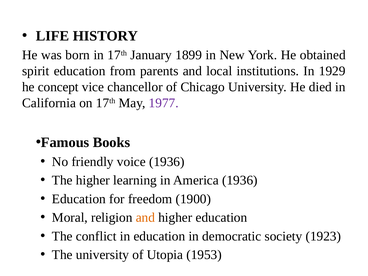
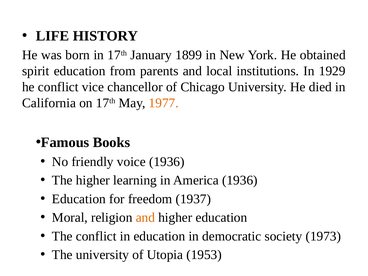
he concept: concept -> conflict
1977 colour: purple -> orange
1900: 1900 -> 1937
1923: 1923 -> 1973
